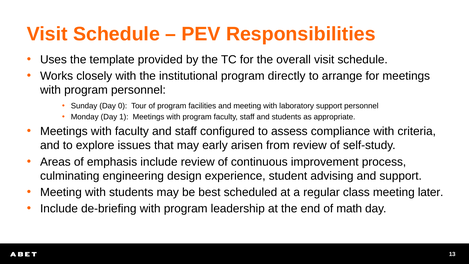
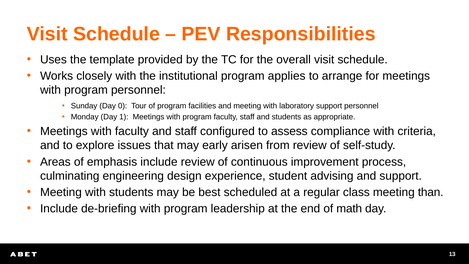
directly: directly -> applies
later: later -> than
